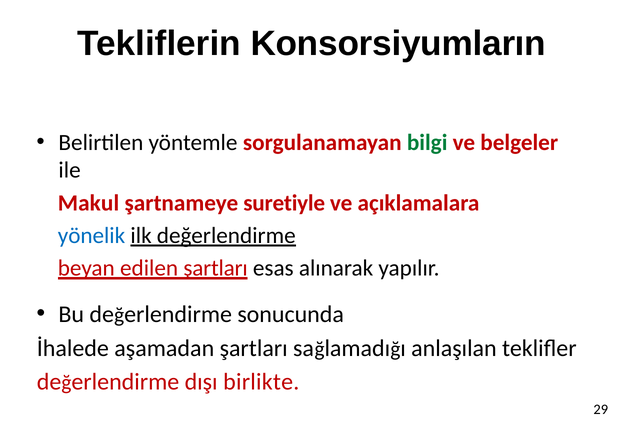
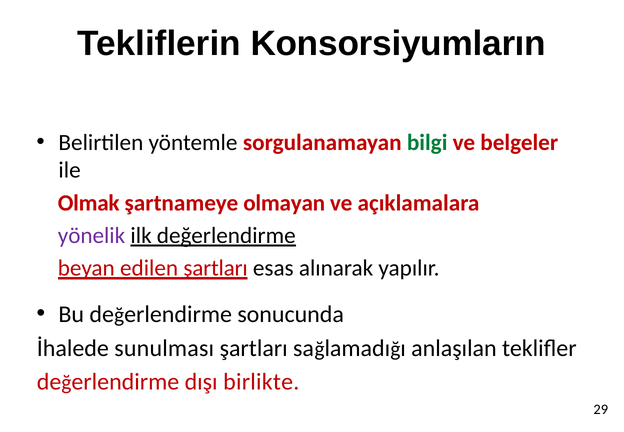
Makul: Makul -> Olmak
suretiyle: suretiyle -> olmayan
yönelik colour: blue -> purple
aşamadan: aşamadan -> sunulması
